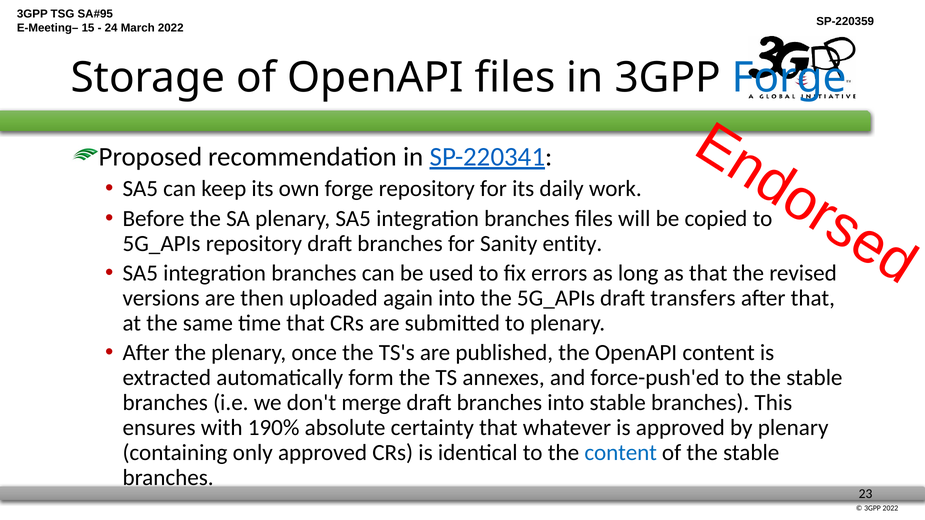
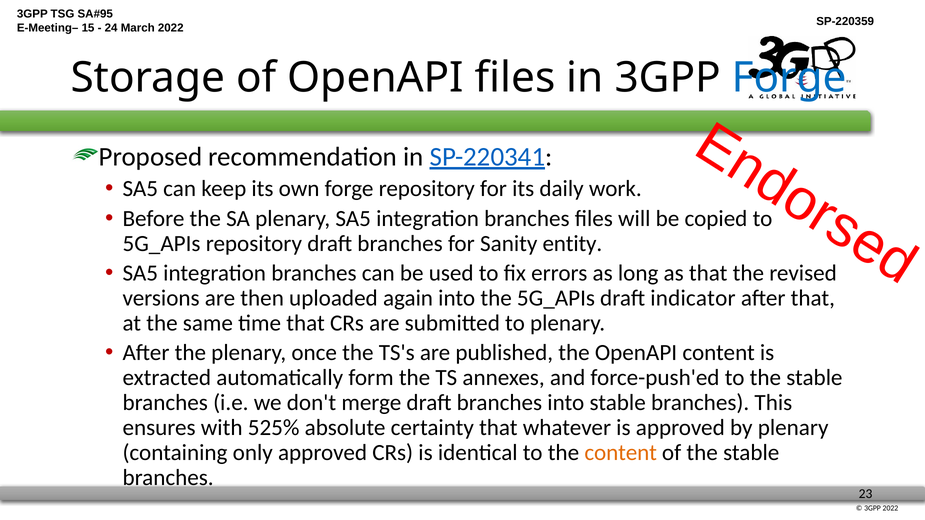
transfers: transfers -> indicator
190%: 190% -> 525%
content at (621, 453) colour: blue -> orange
